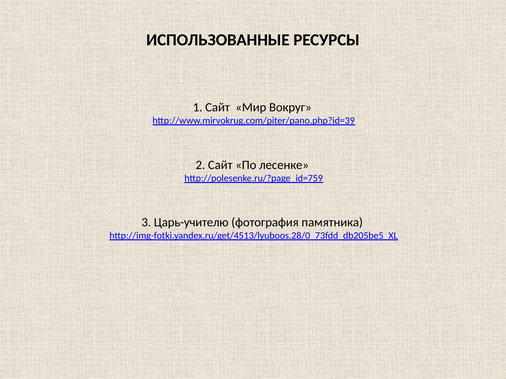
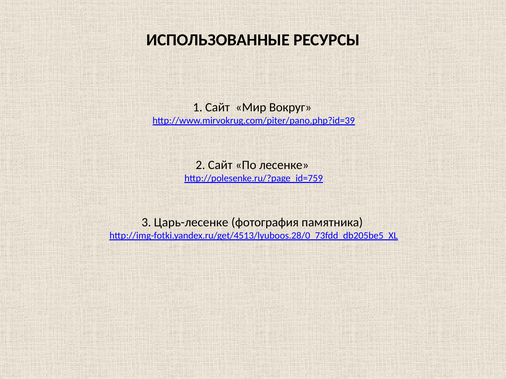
Царь-учителю: Царь-учителю -> Царь-лесенке
